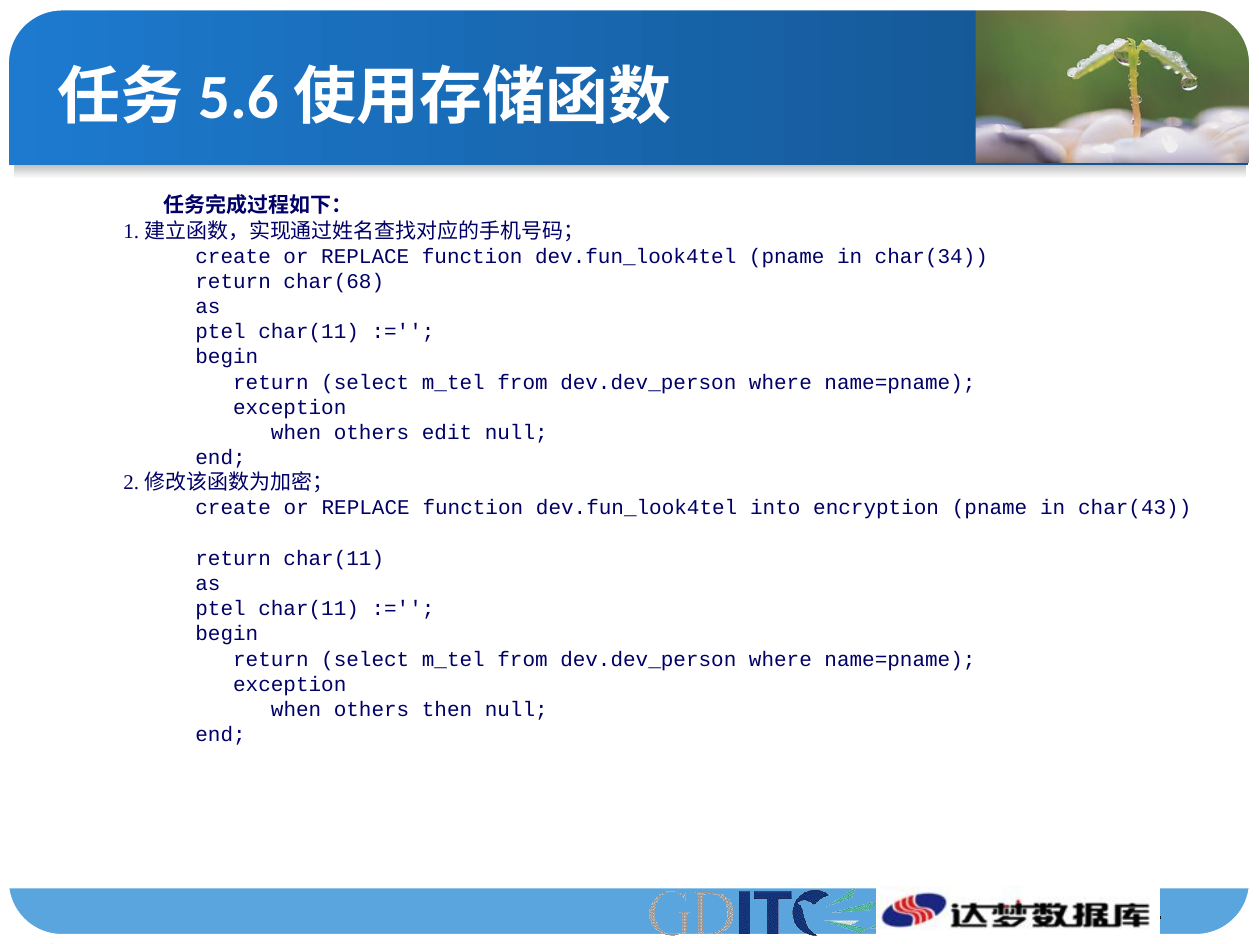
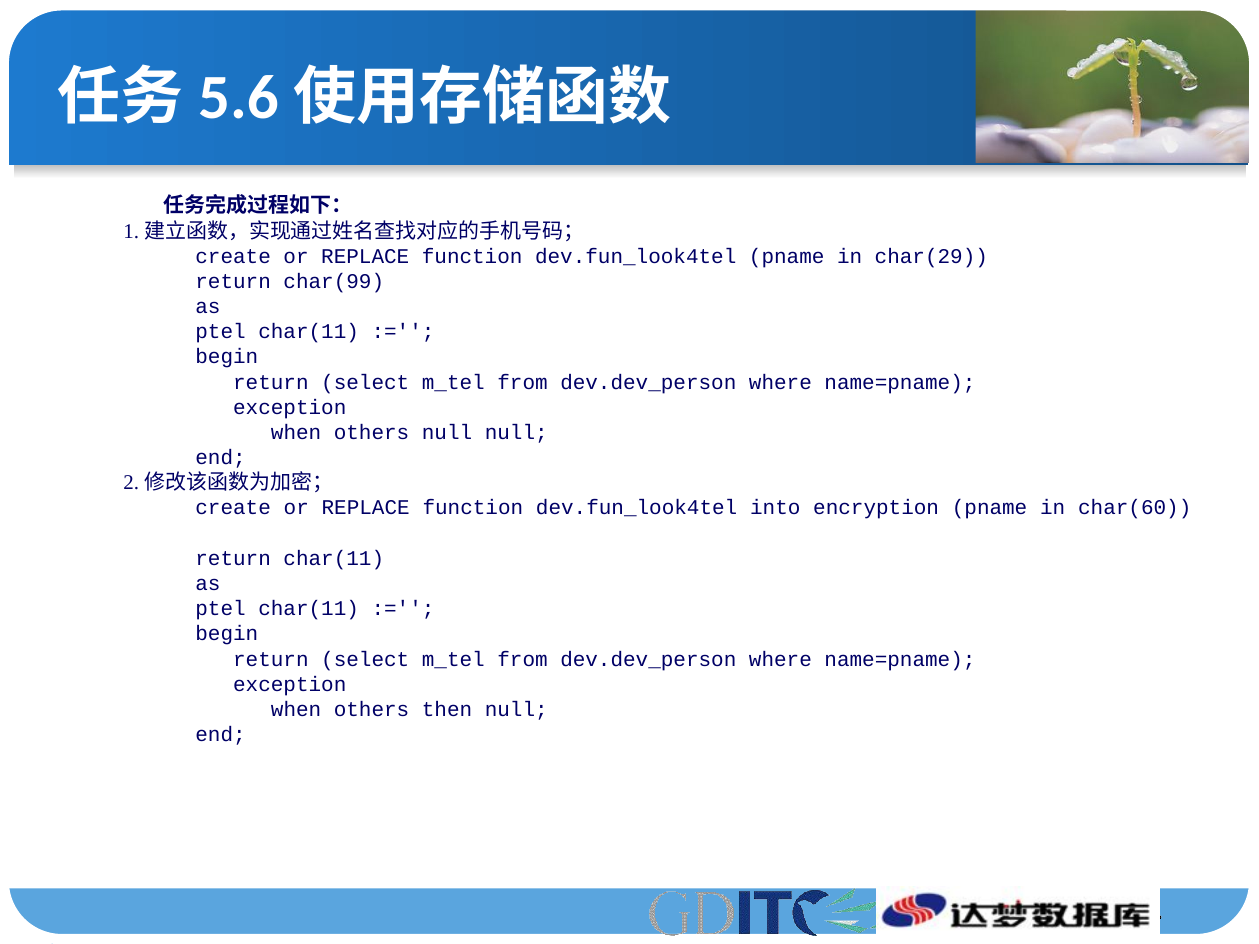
char(34: char(34 -> char(29
char(68: char(68 -> char(99
others edit: edit -> null
char(43: char(43 -> char(60
